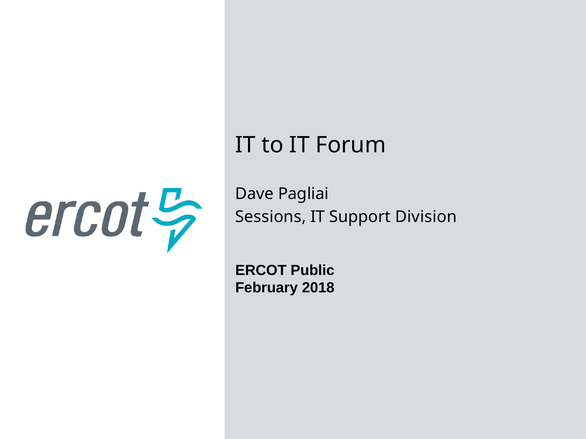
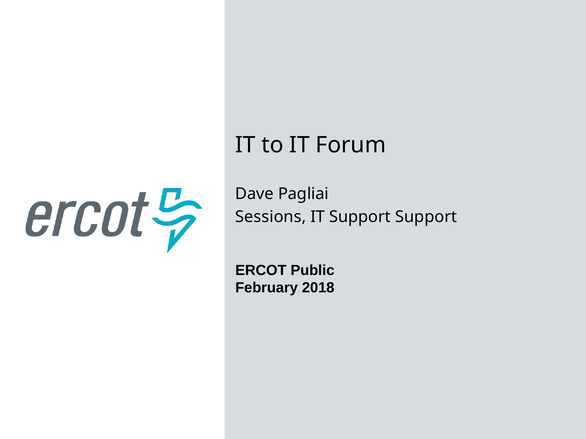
Support Division: Division -> Support
